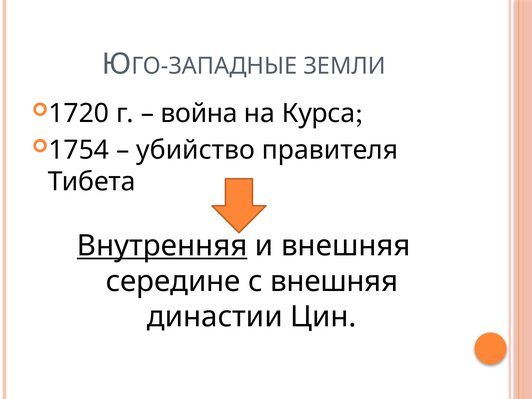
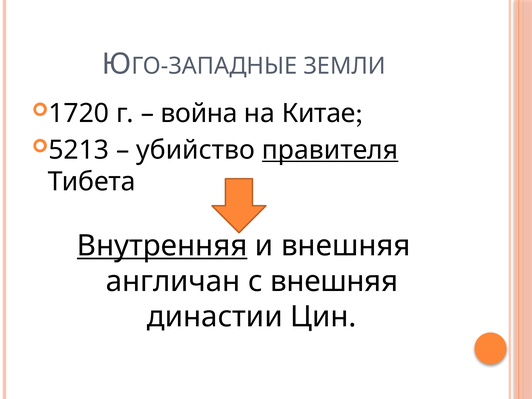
Курса: Курса -> Китае
1754: 1754 -> 5213
правителя underline: none -> present
середине: середине -> англичан
